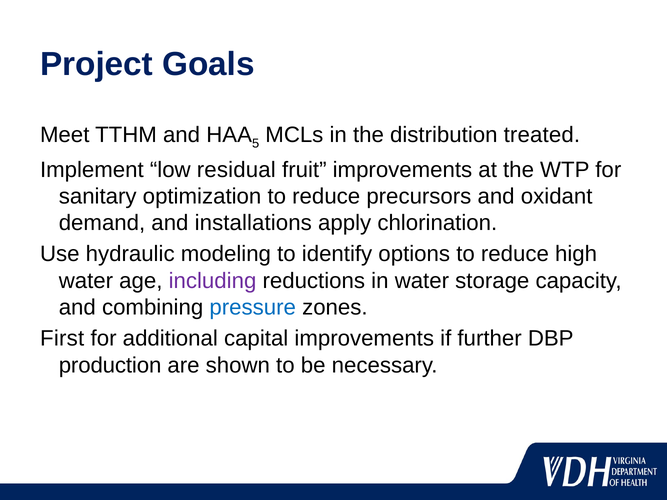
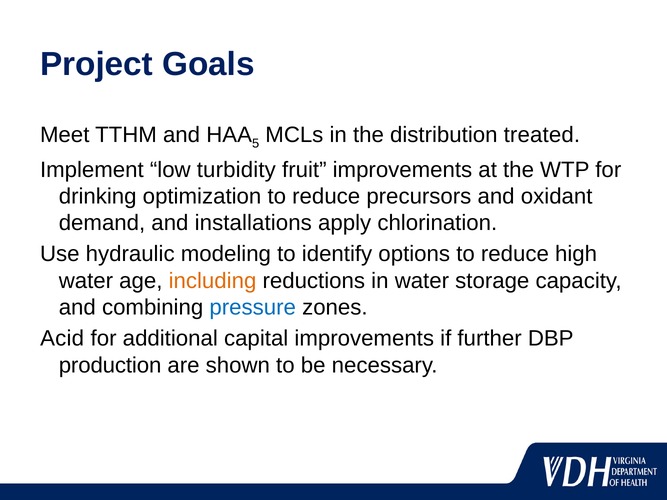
residual: residual -> turbidity
sanitary: sanitary -> drinking
including colour: purple -> orange
First: First -> Acid
